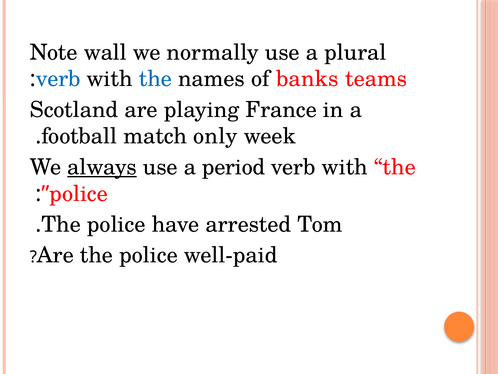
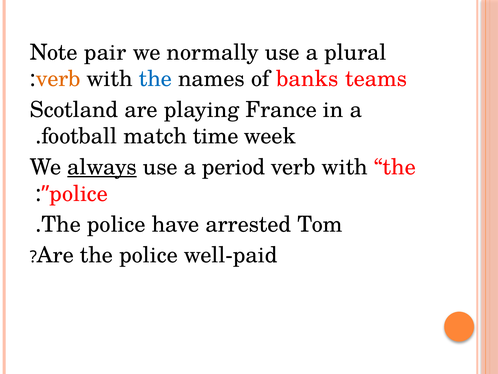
wall: wall -> pair
verb at (58, 79) colour: blue -> orange
only: only -> time
